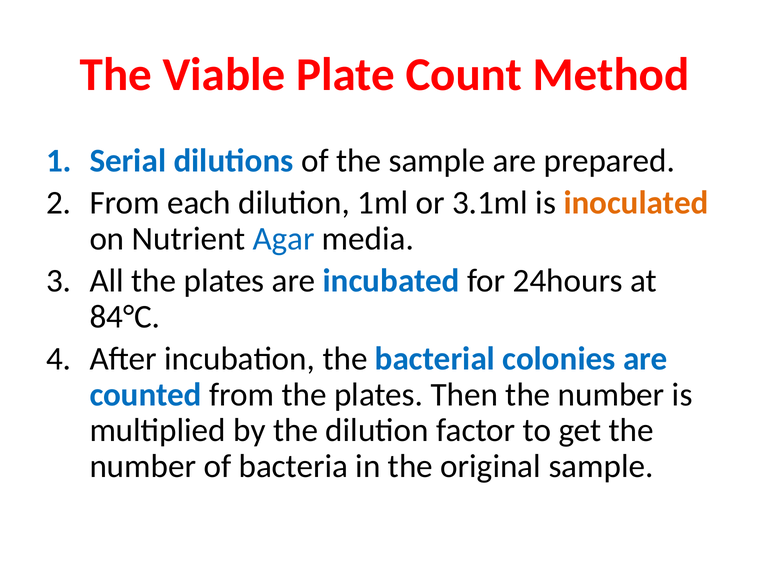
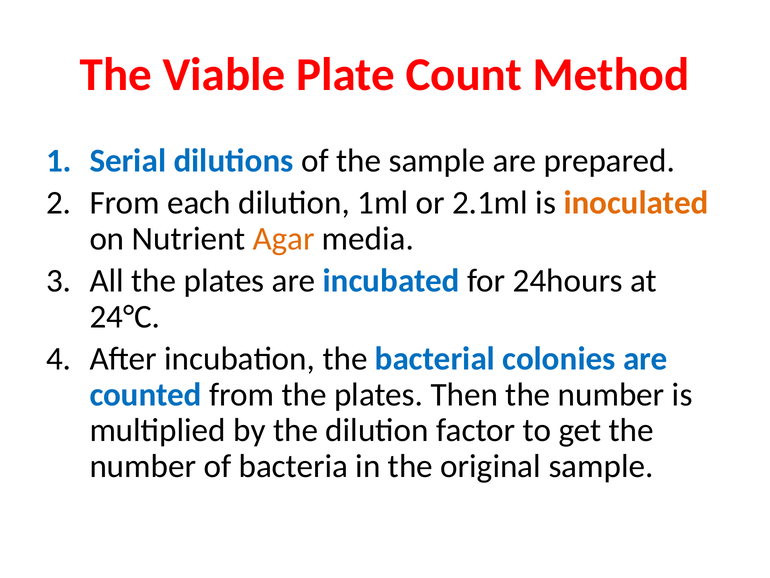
3.1ml: 3.1ml -> 2.1ml
Agar colour: blue -> orange
84°C: 84°C -> 24°C
